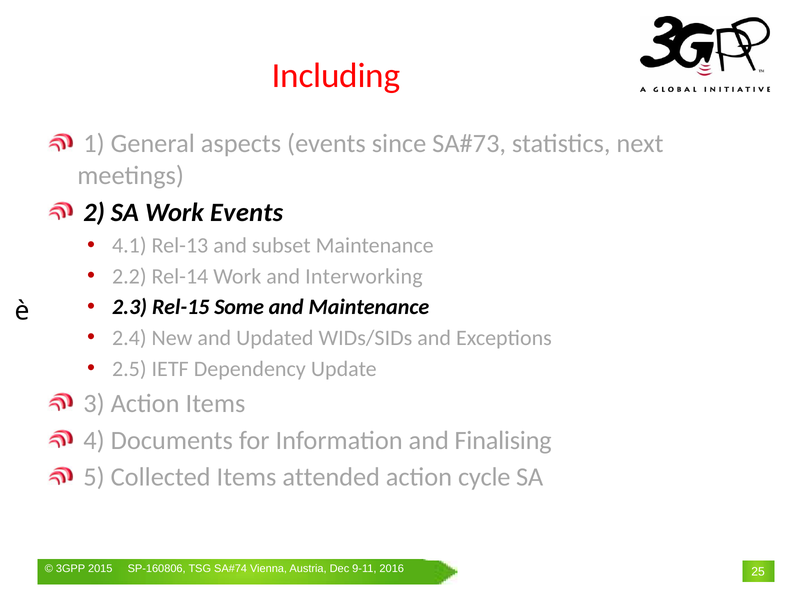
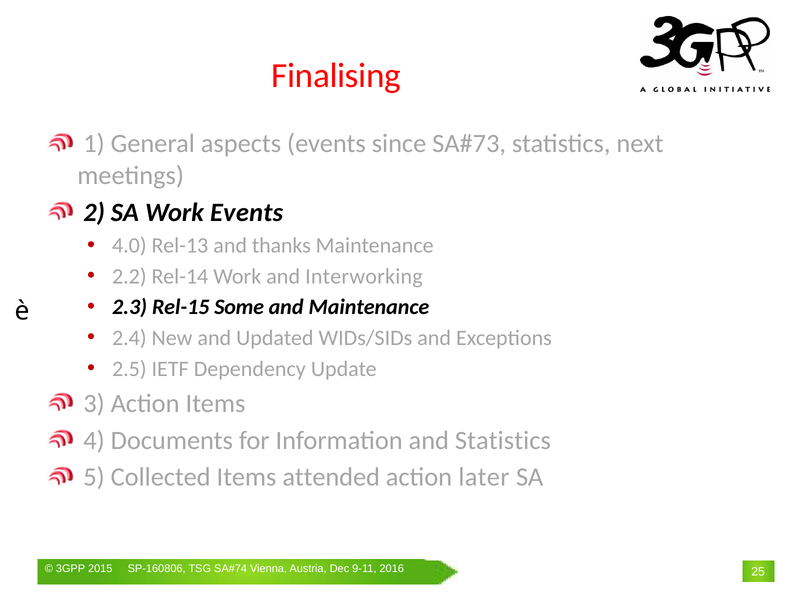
Including: Including -> Finalising
4.1: 4.1 -> 4.0
subset: subset -> thanks
and Finalising: Finalising -> Statistics
cycle: cycle -> later
